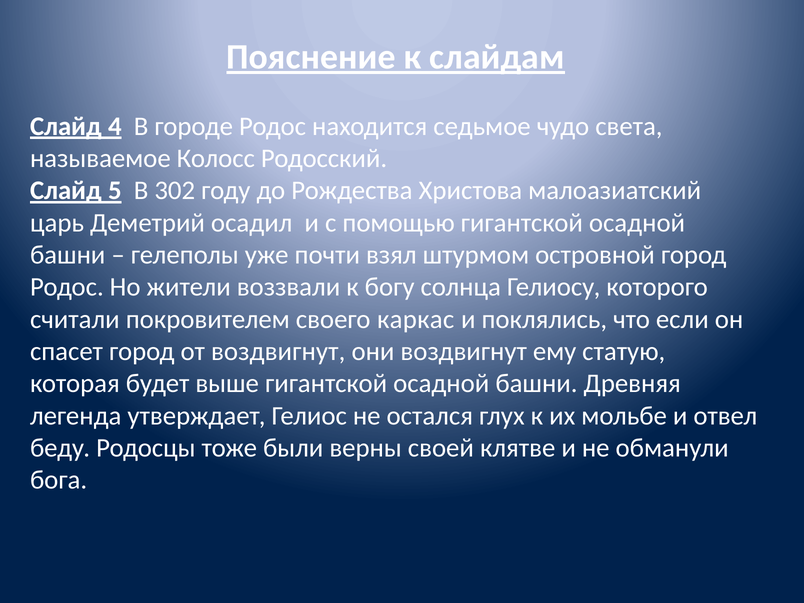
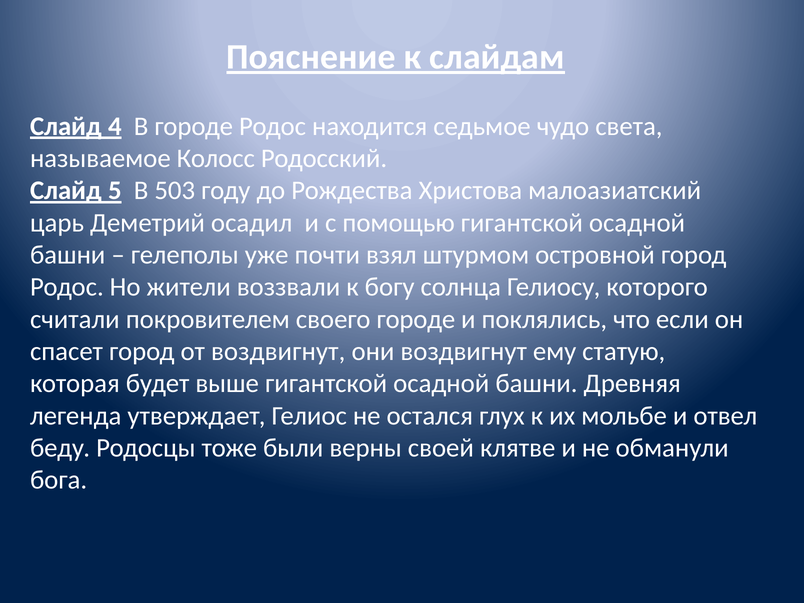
302: 302 -> 503
своего каркас: каркас -> городе
